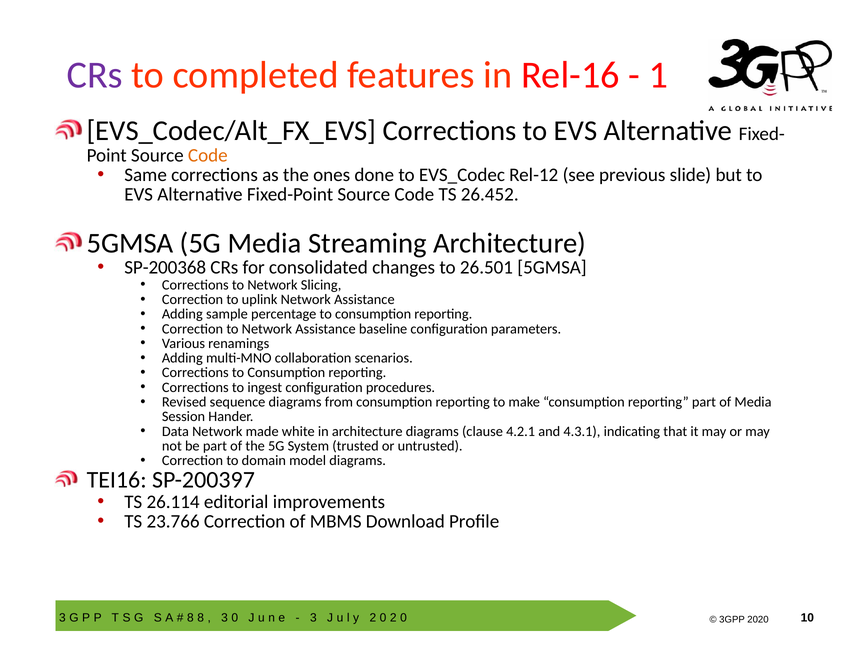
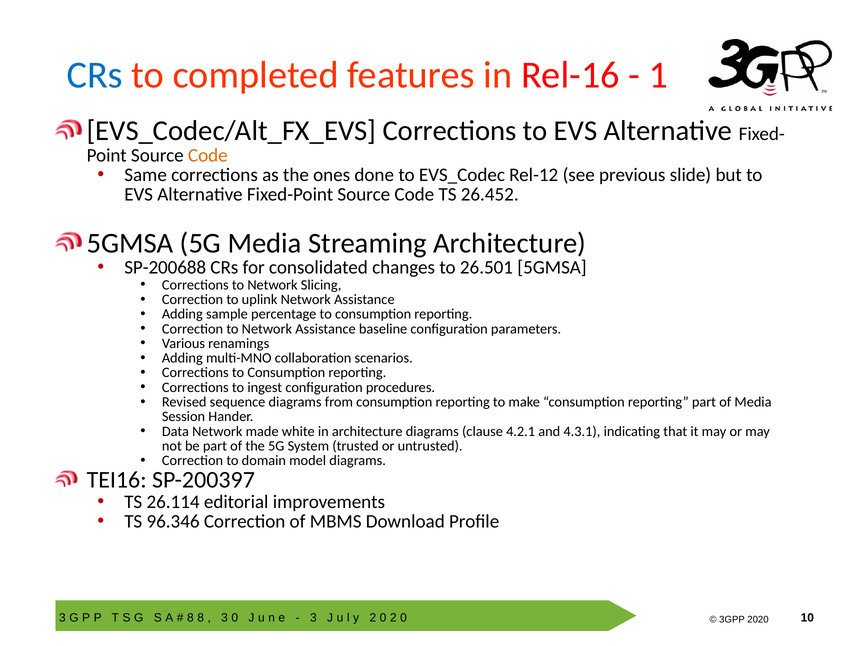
CRs at (95, 75) colour: purple -> blue
SP-200368: SP-200368 -> SP-200688
23.766: 23.766 -> 96.346
